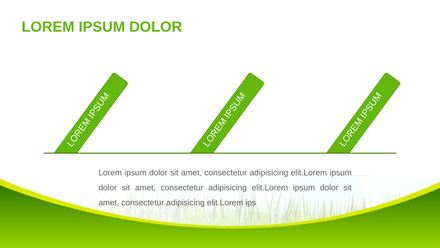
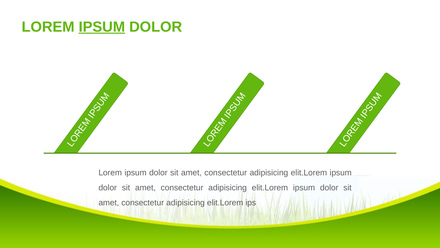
IPSUM at (102, 27) underline: none -> present
